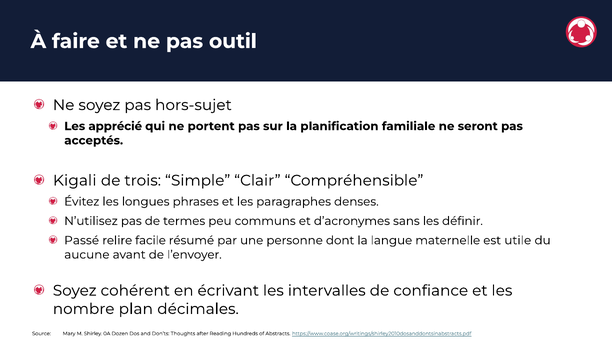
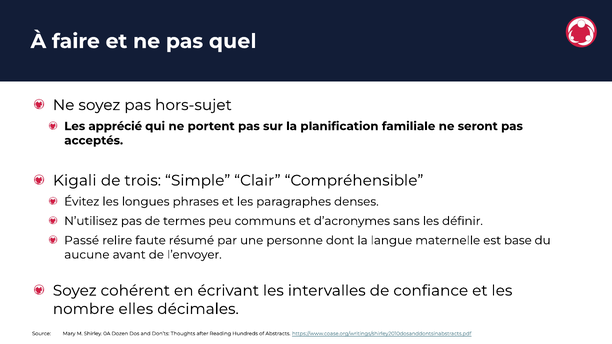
outil: outil -> quel
facile: facile -> faute
utile: utile -> base
plan: plan -> elles
